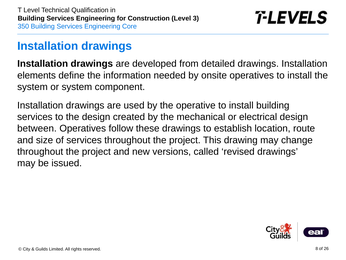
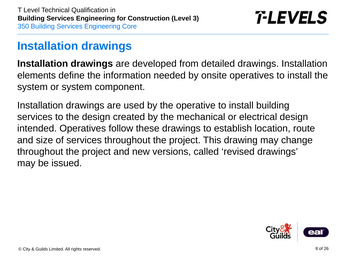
between: between -> intended
